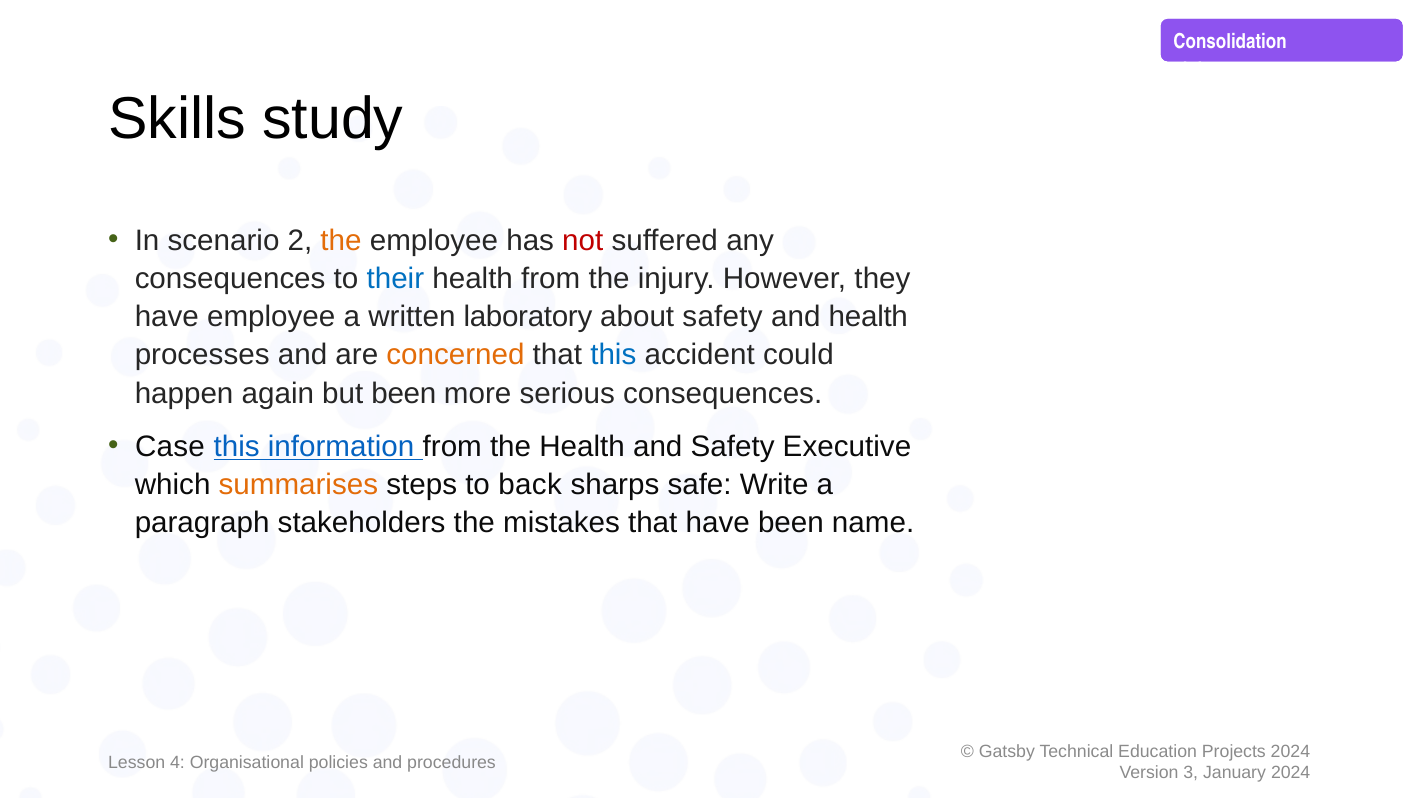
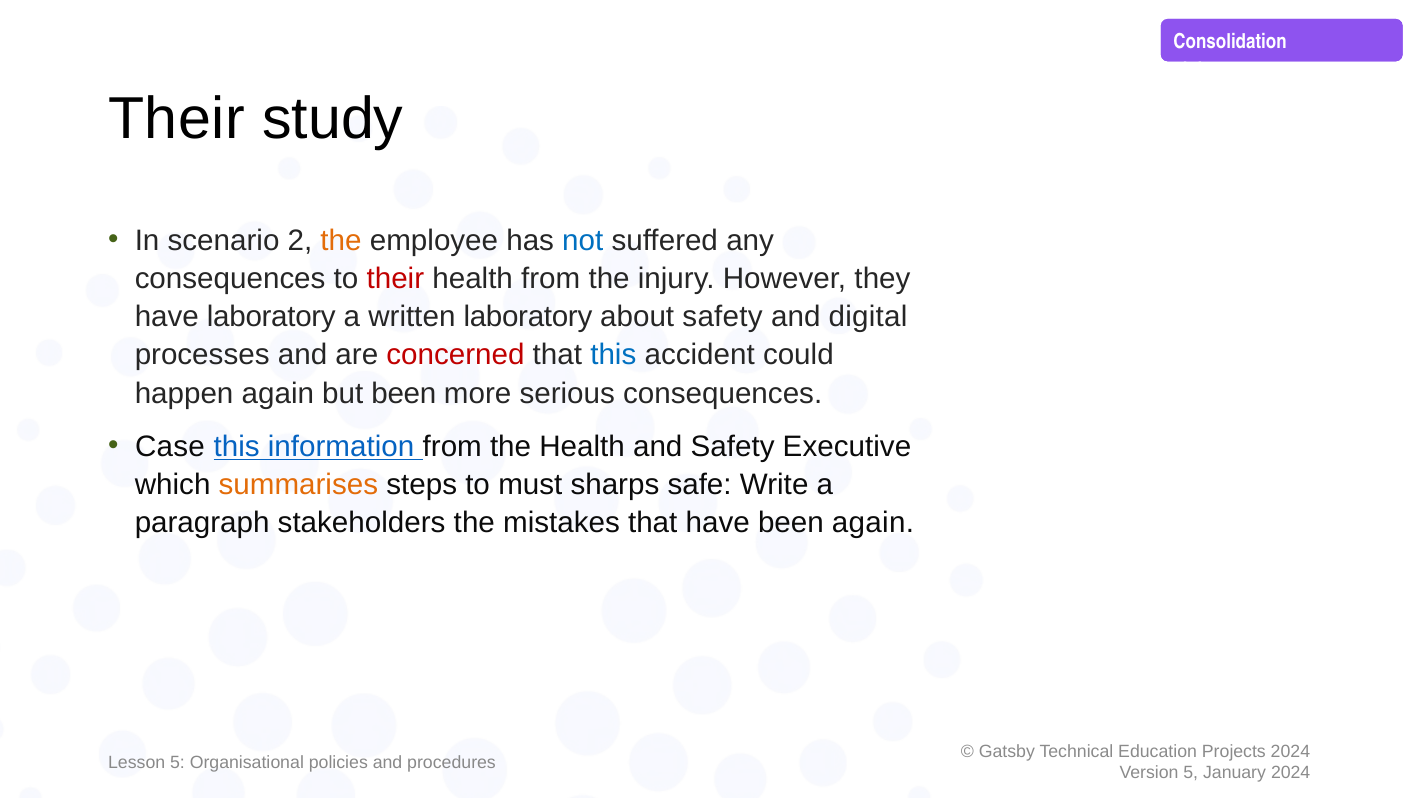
Skills at (177, 119): Skills -> Their
not colour: red -> blue
their at (395, 279) colour: blue -> red
have employee: employee -> laboratory
and health: health -> digital
concerned colour: orange -> red
back: back -> must
been name: name -> again
Lesson 4: 4 -> 5
3 at (1191, 773): 3 -> 5
